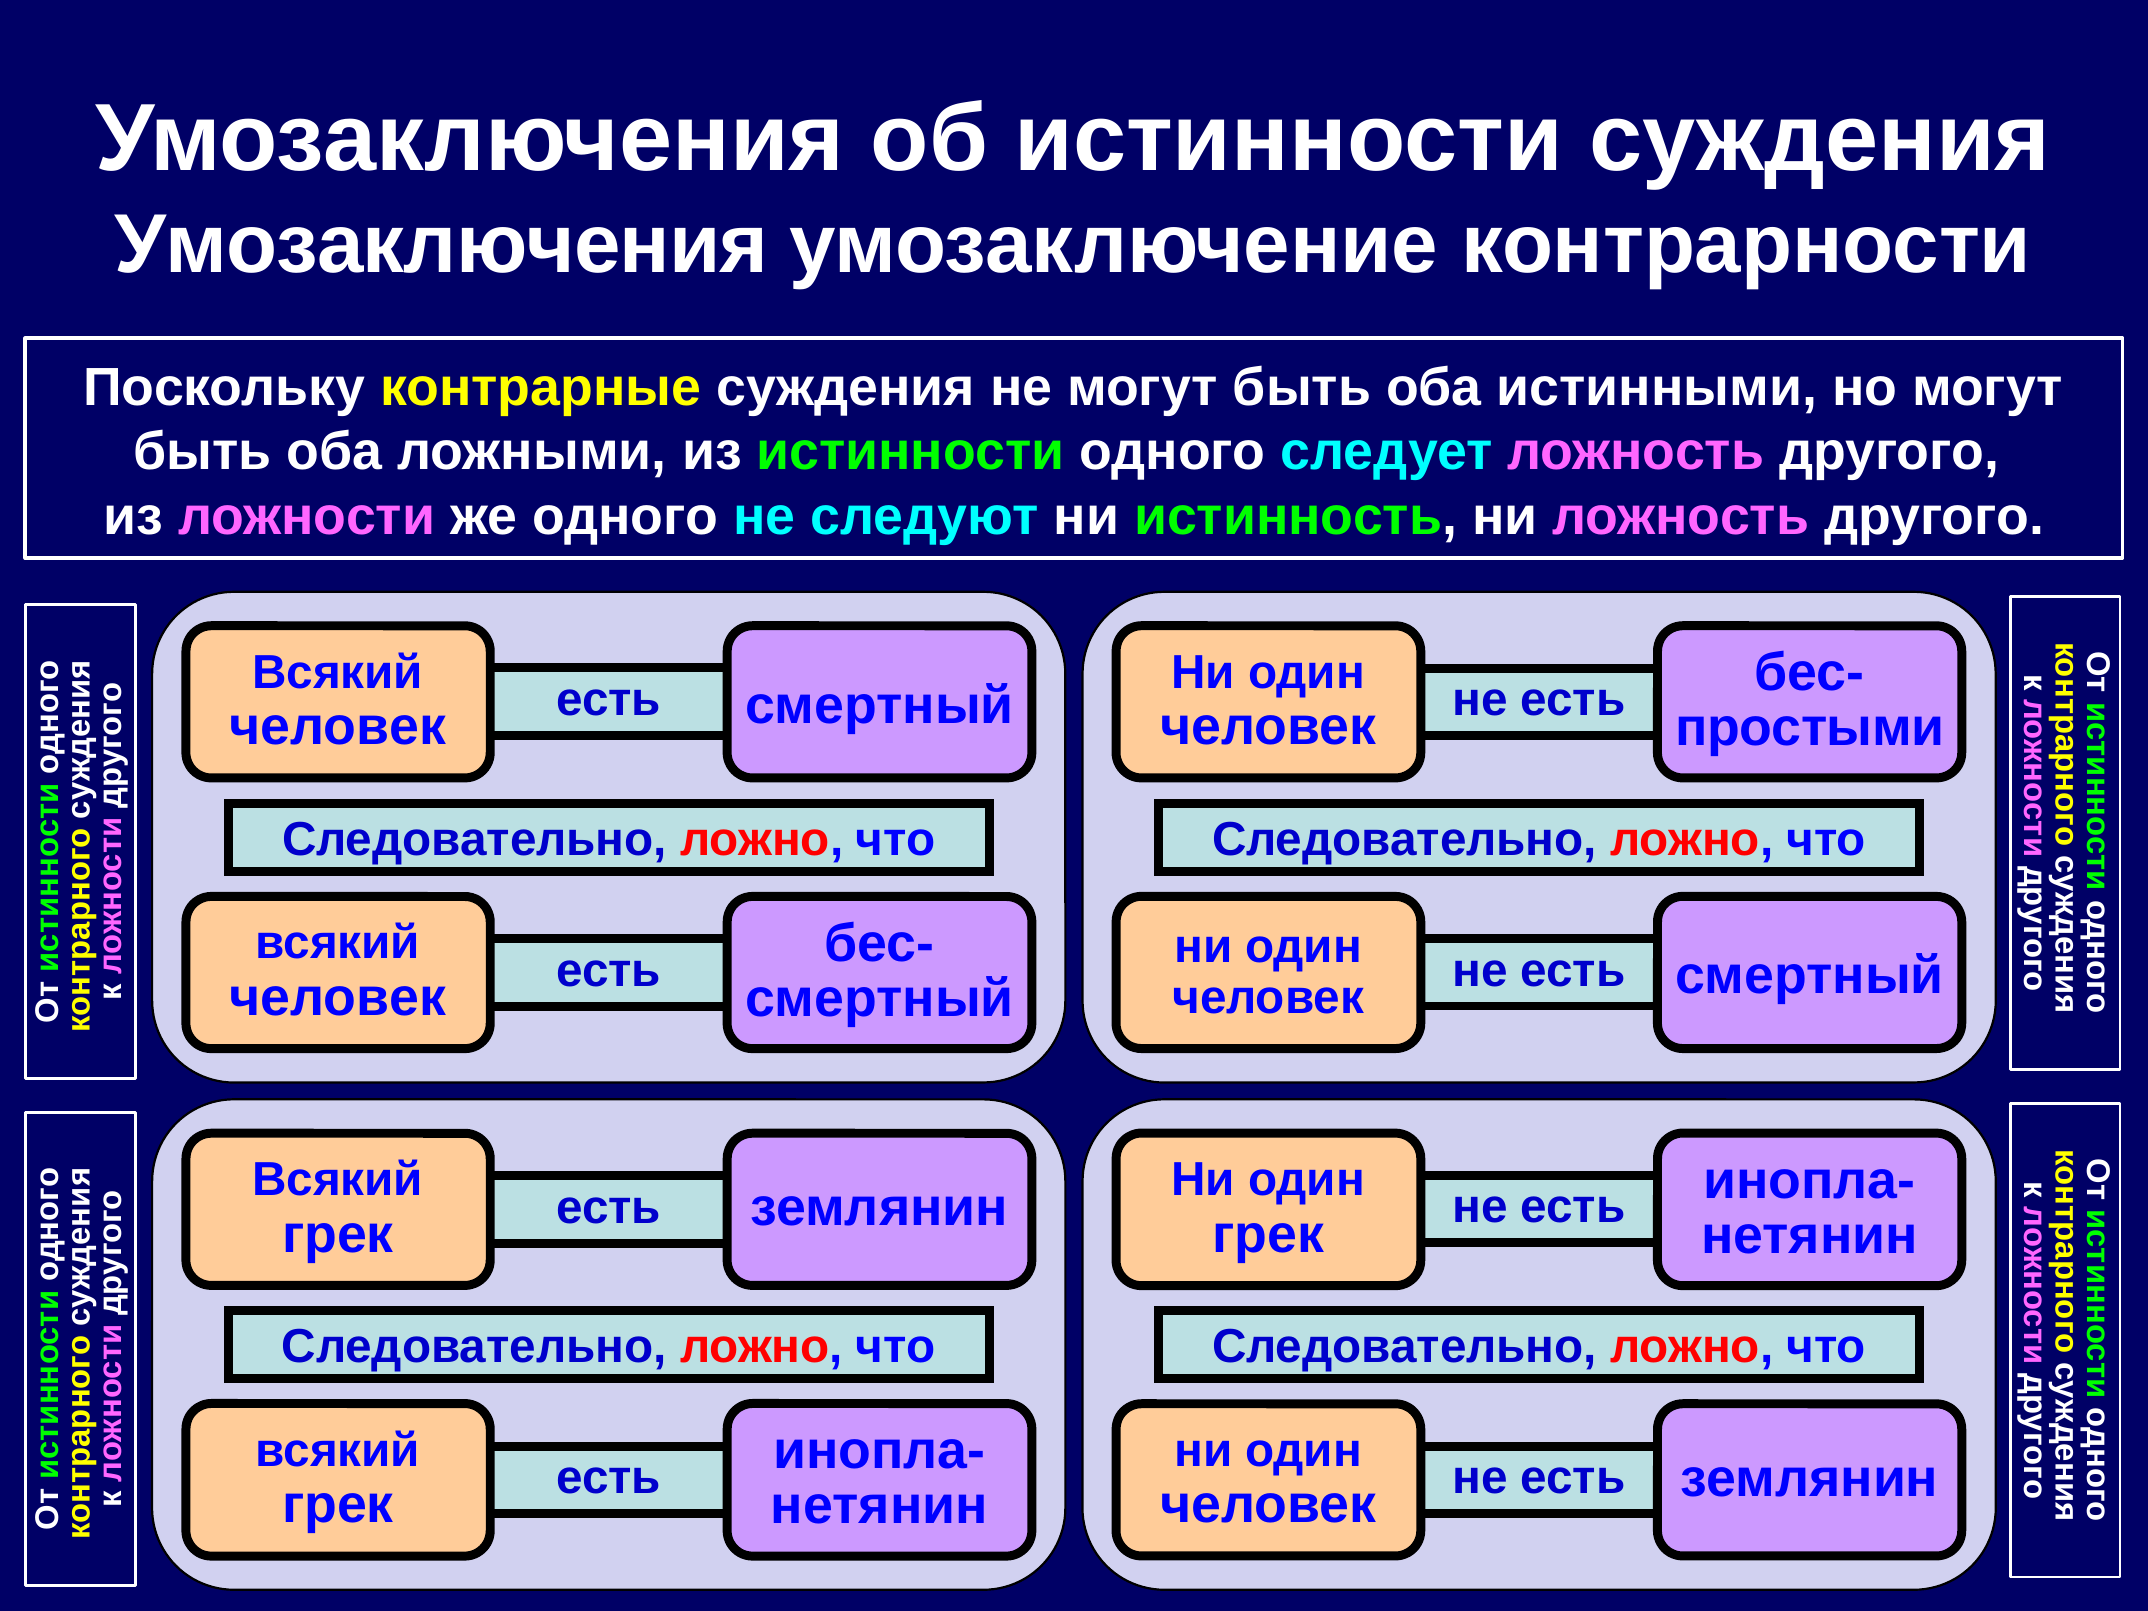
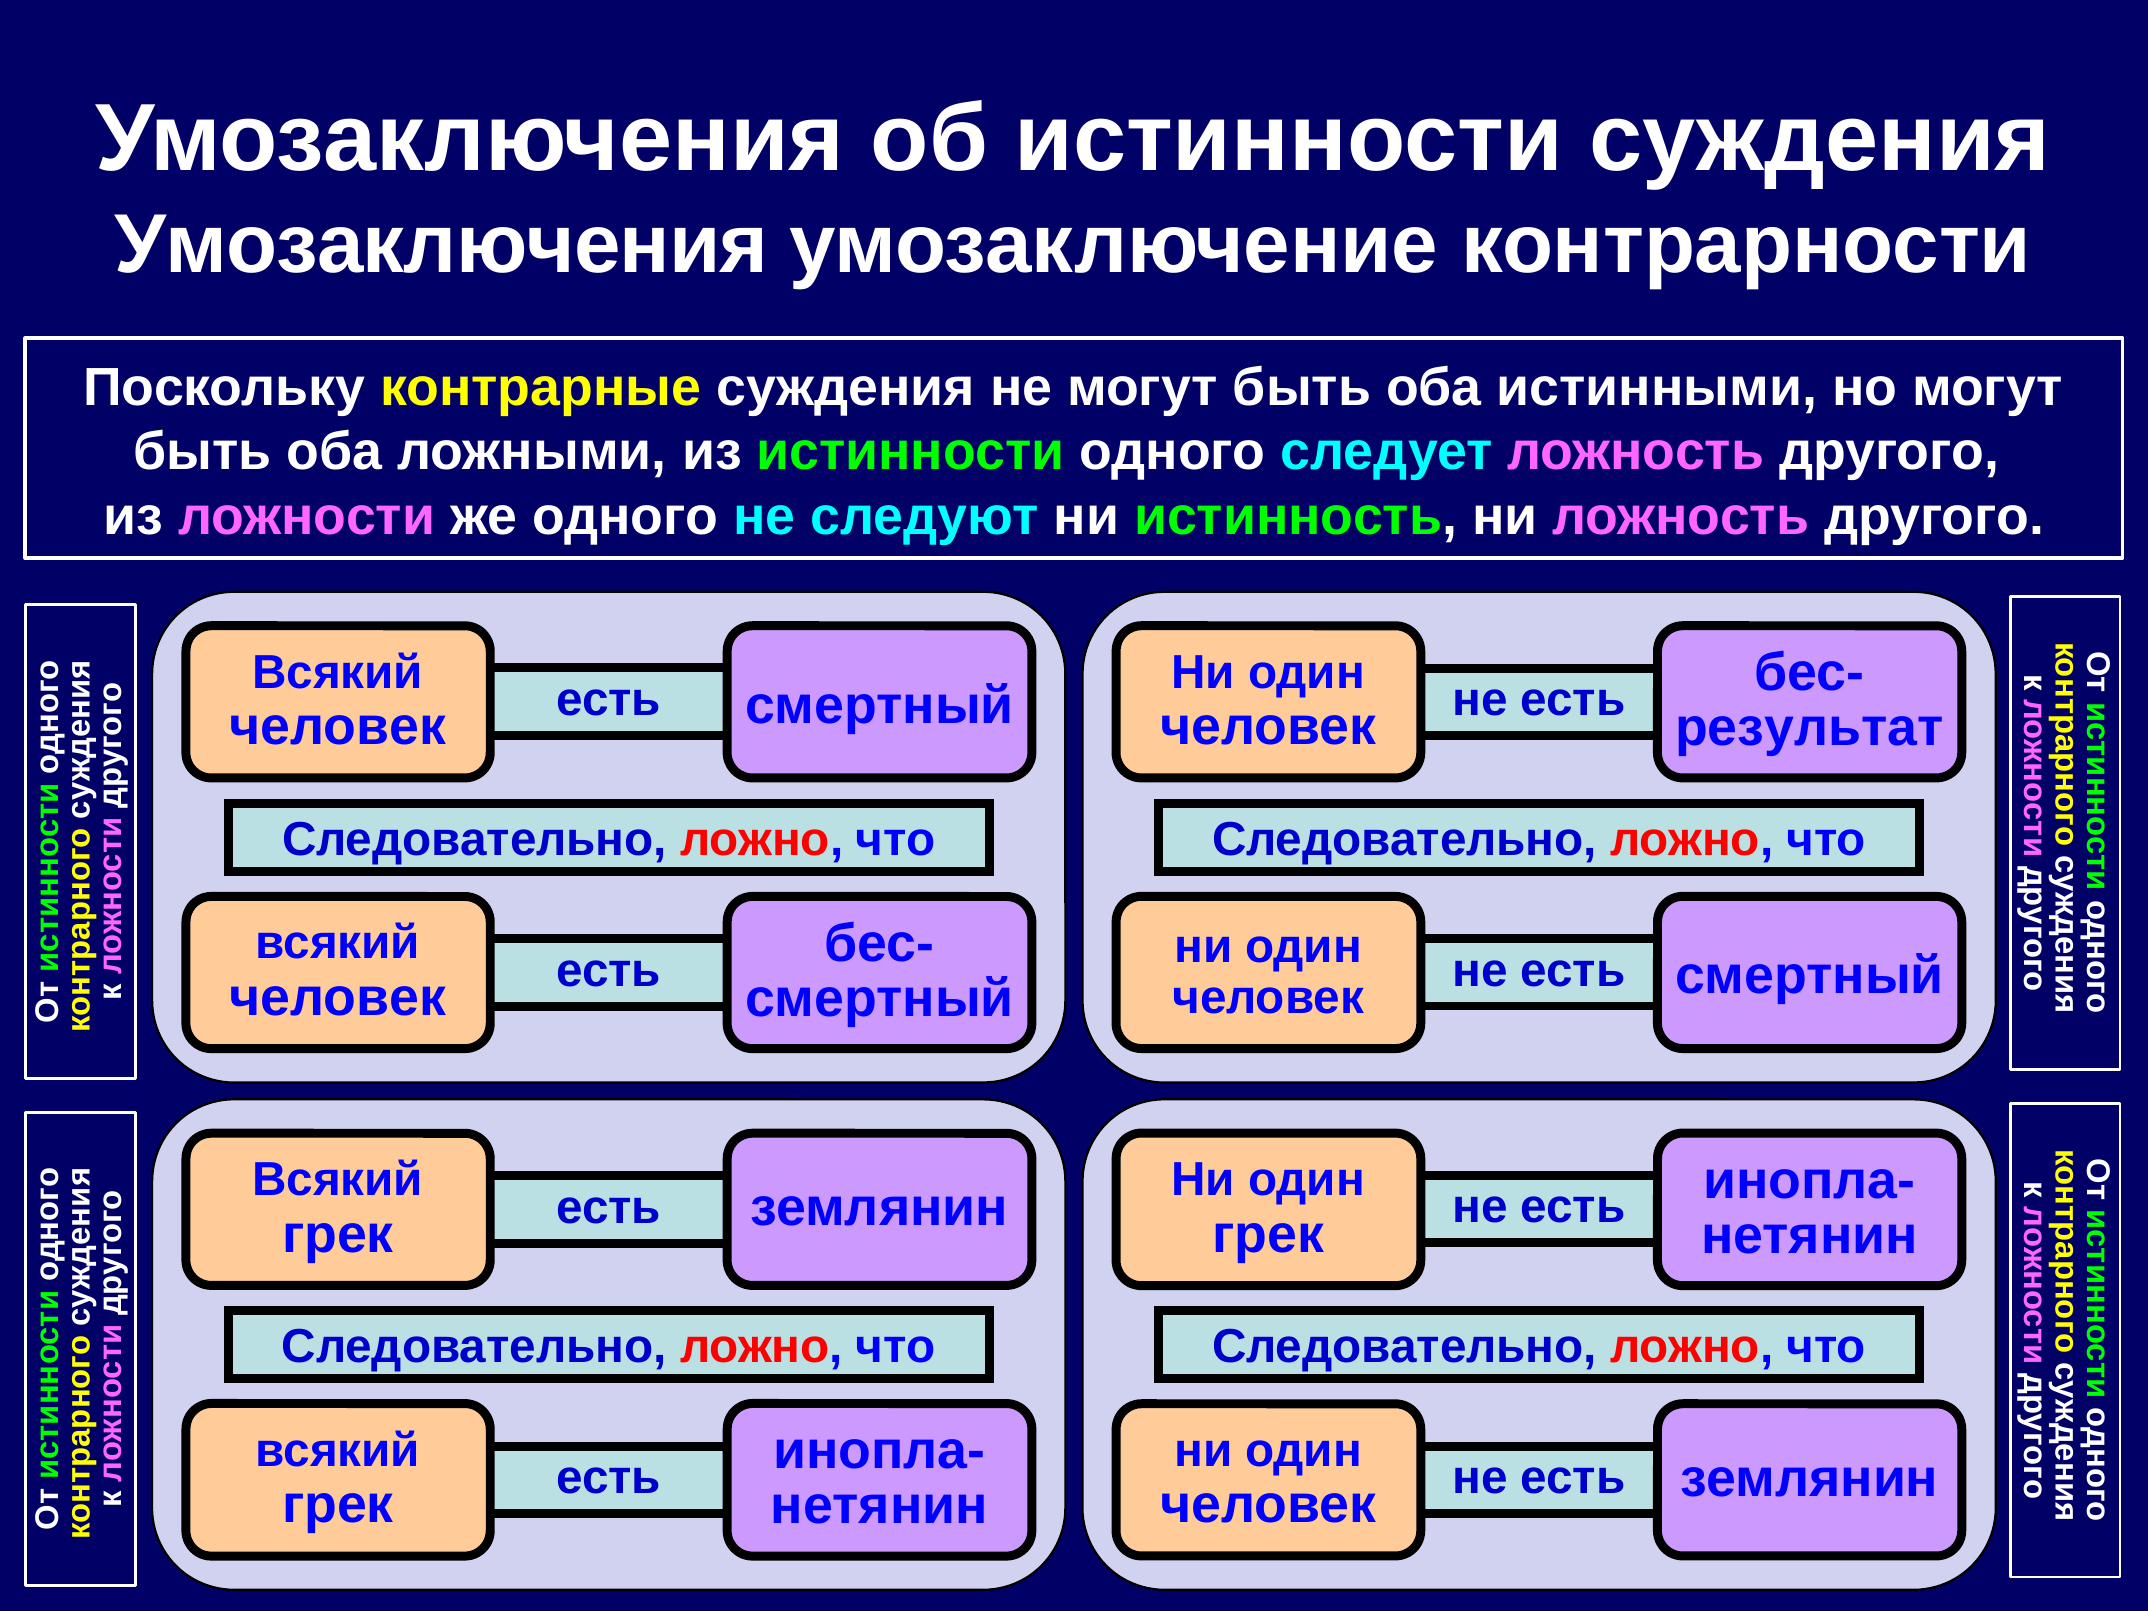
простыми: простыми -> результат
